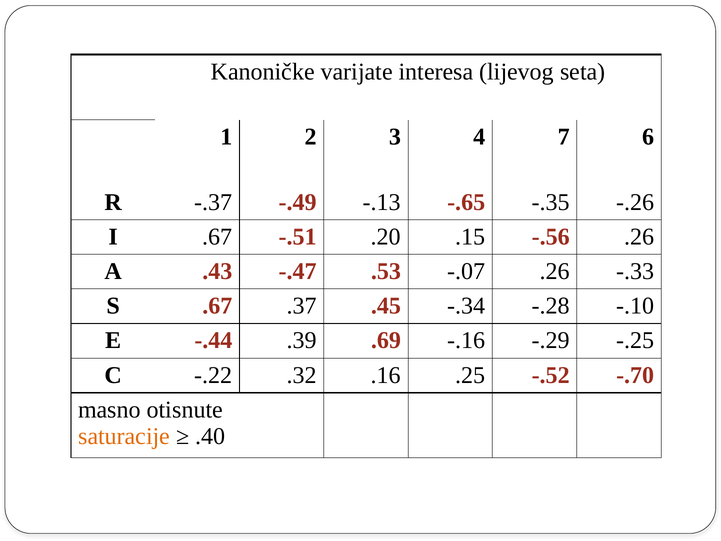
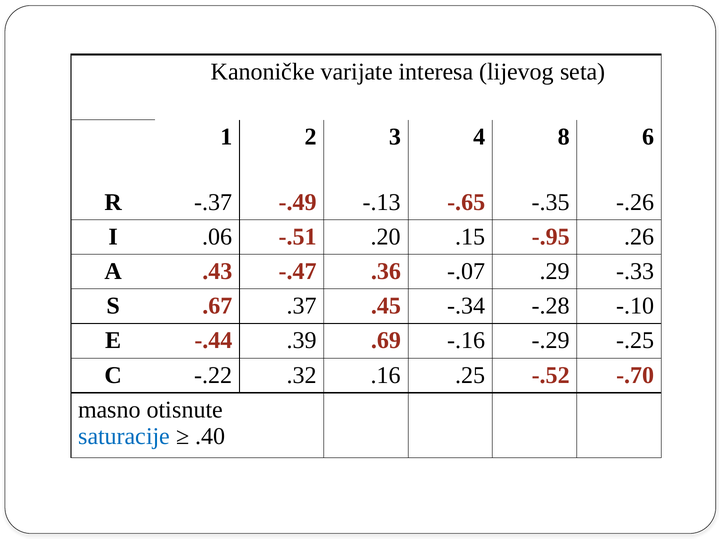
7: 7 -> 8
I .67: .67 -> .06
-.56: -.56 -> -.95
.53: .53 -> .36
-.07 .26: .26 -> .29
saturacije colour: orange -> blue
